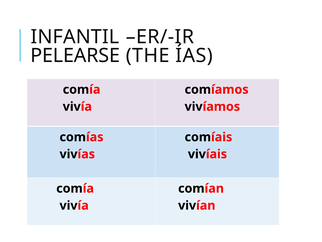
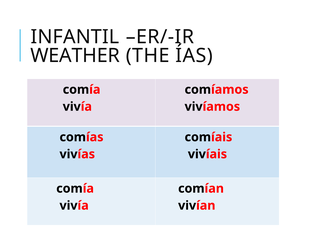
PELEARSE: PELEARSE -> WEATHER
